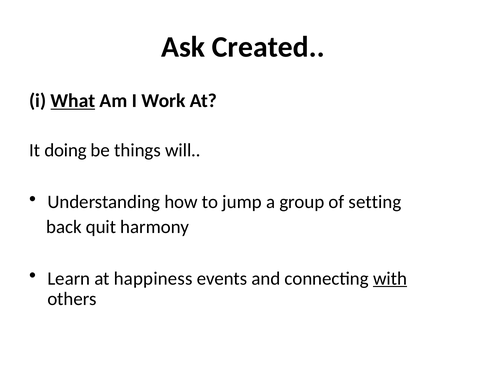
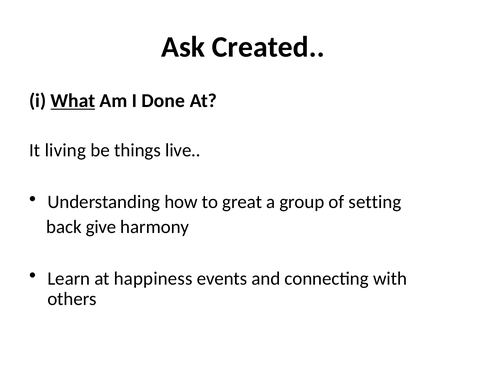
Work: Work -> Done
doing: doing -> living
will: will -> live
jump: jump -> great
quit: quit -> give
with underline: present -> none
